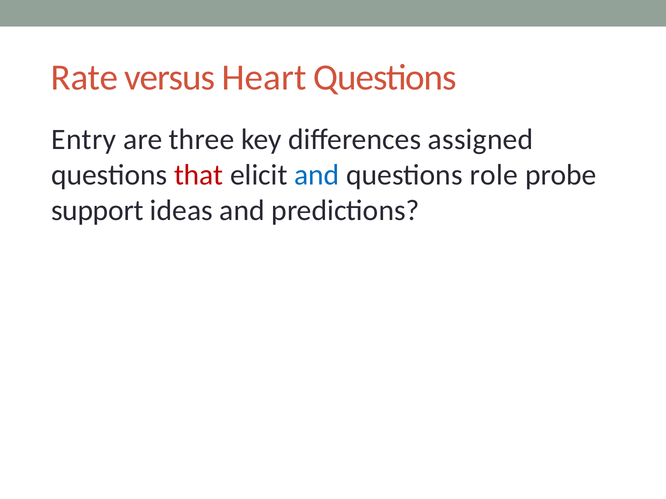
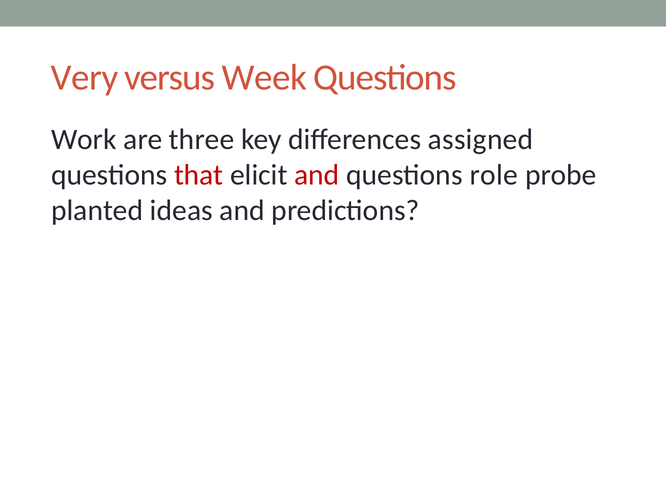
Rate: Rate -> Very
Heart: Heart -> Week
Entry: Entry -> Work
and at (317, 175) colour: blue -> red
support: support -> planted
